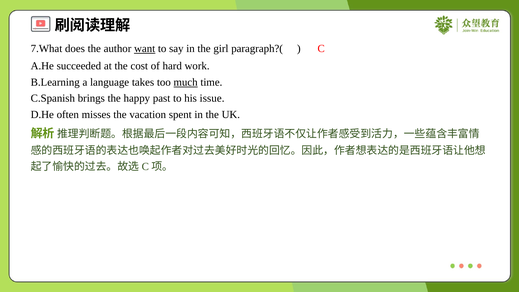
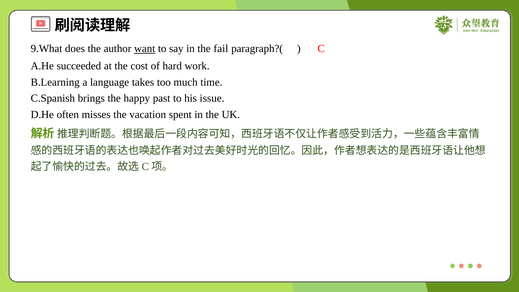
7.What: 7.What -> 9.What
girl: girl -> fail
much underline: present -> none
